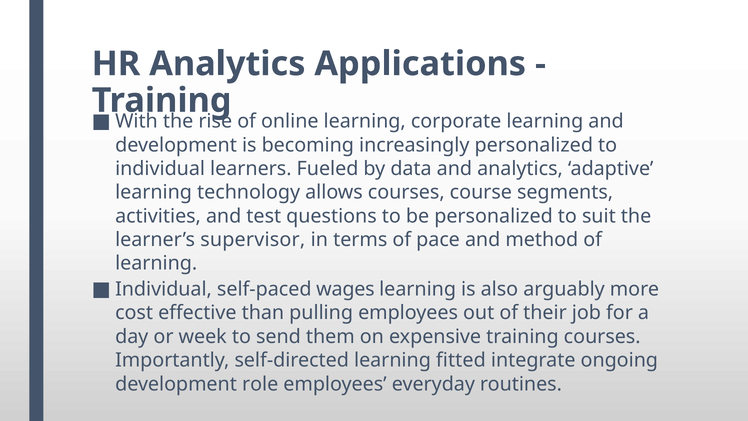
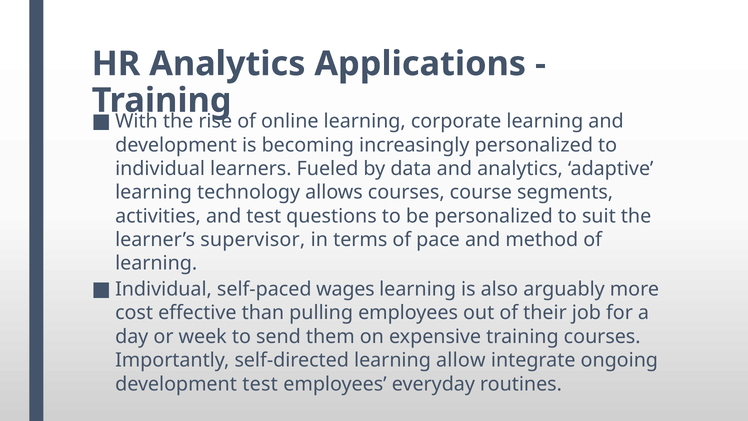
fitted: fitted -> allow
development role: role -> test
